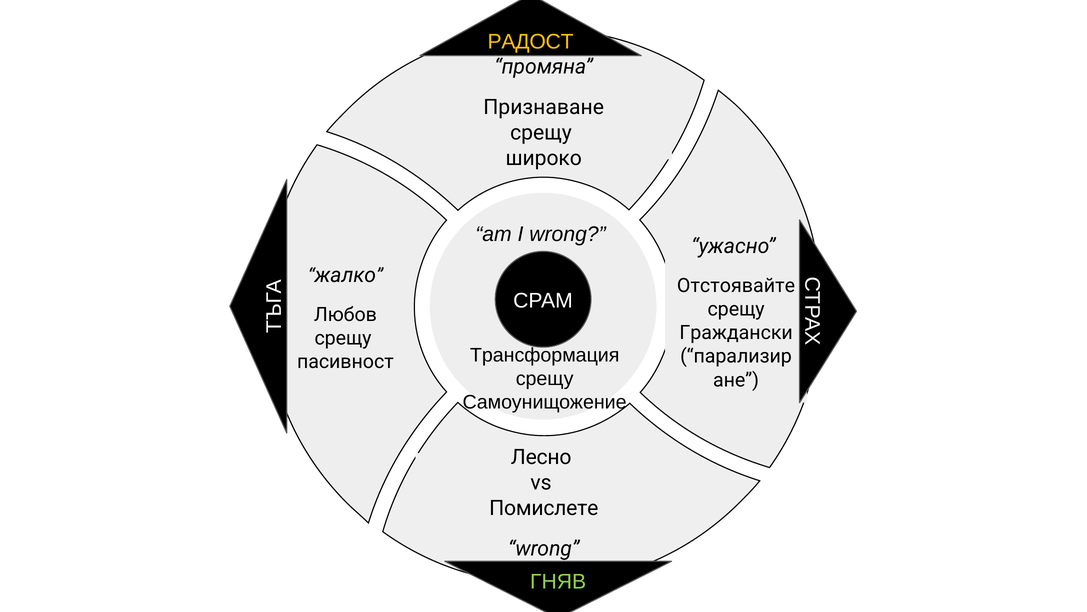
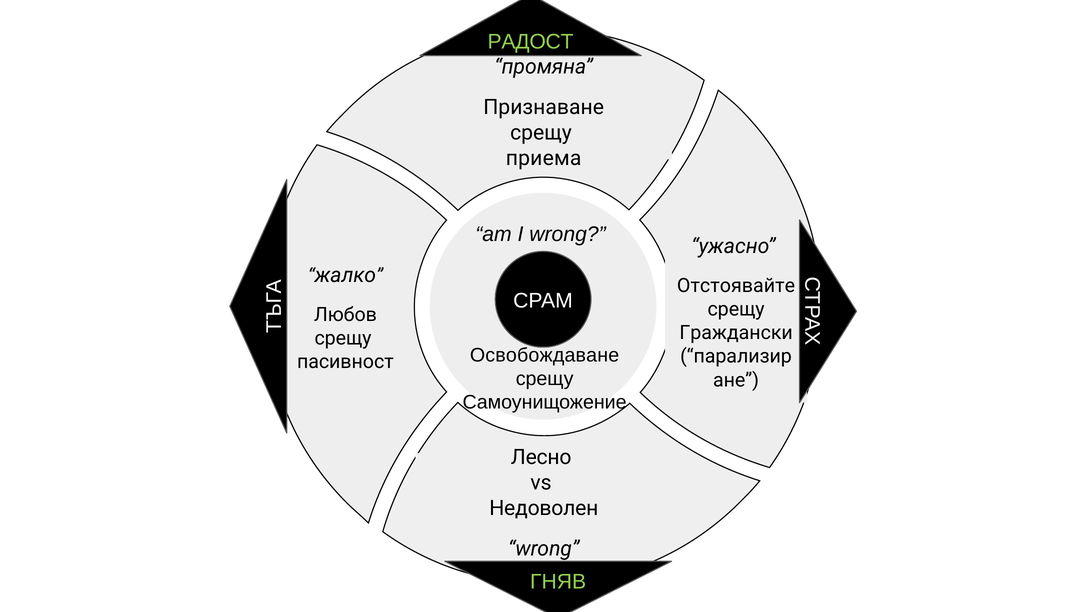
РАДОСТ colour: yellow -> light green
широко: широко -> приема
Трансформация: Трансформация -> Освобождаване
Помислете: Помислете -> Недоволен
